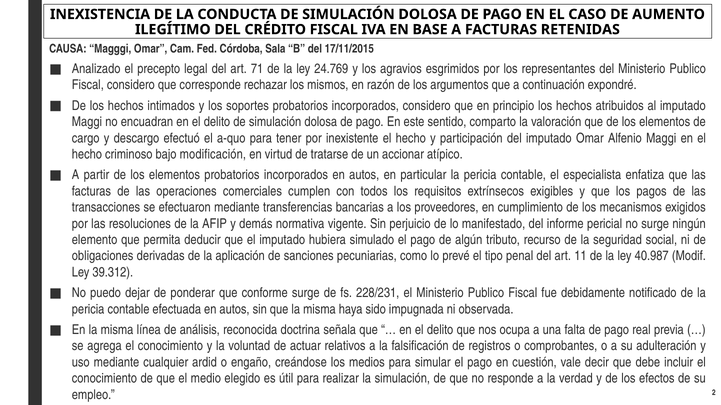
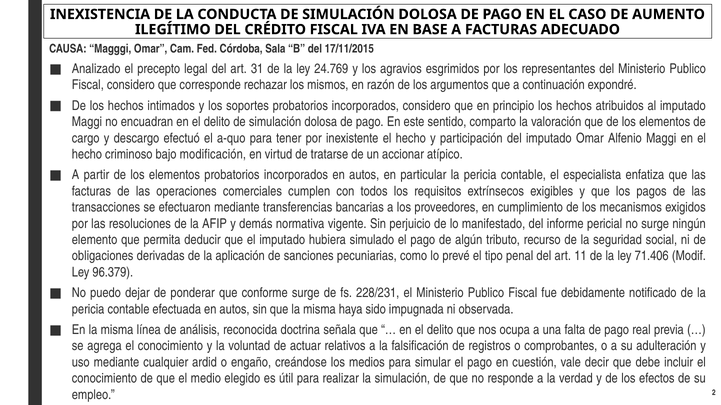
RETENIDAS: RETENIDAS -> ADECUADO
71: 71 -> 31
40.987: 40.987 -> 71.406
39.312: 39.312 -> 96.379
